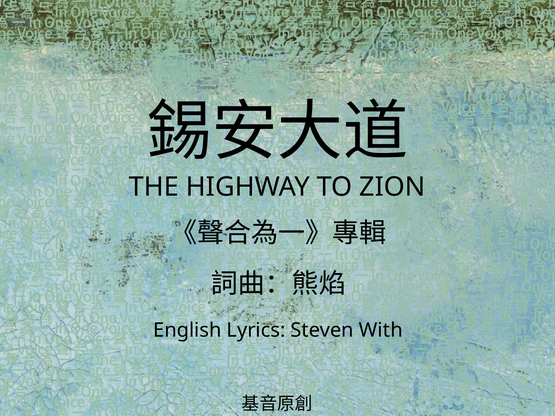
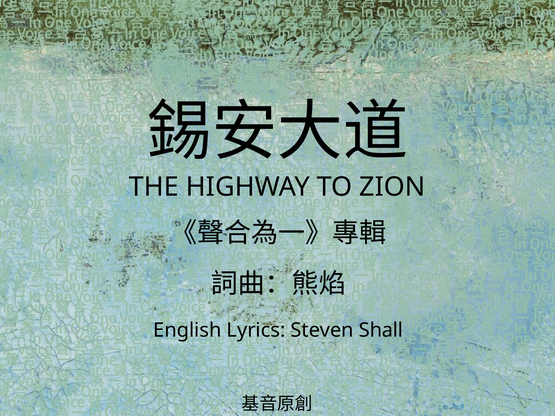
With: With -> Shall
